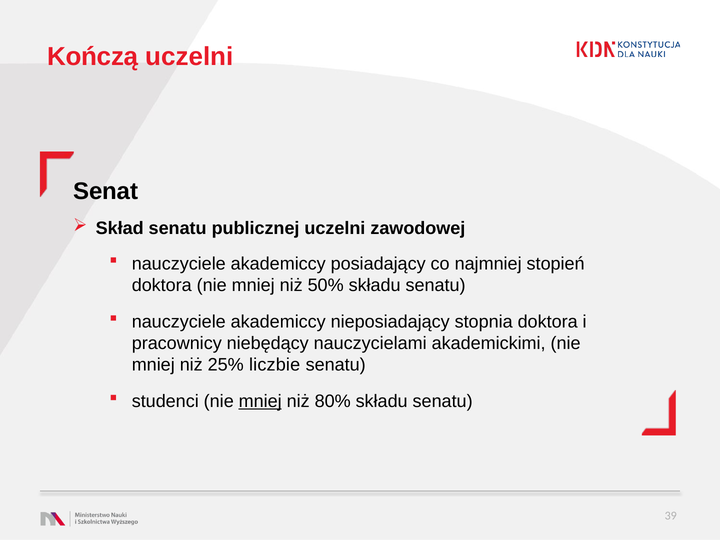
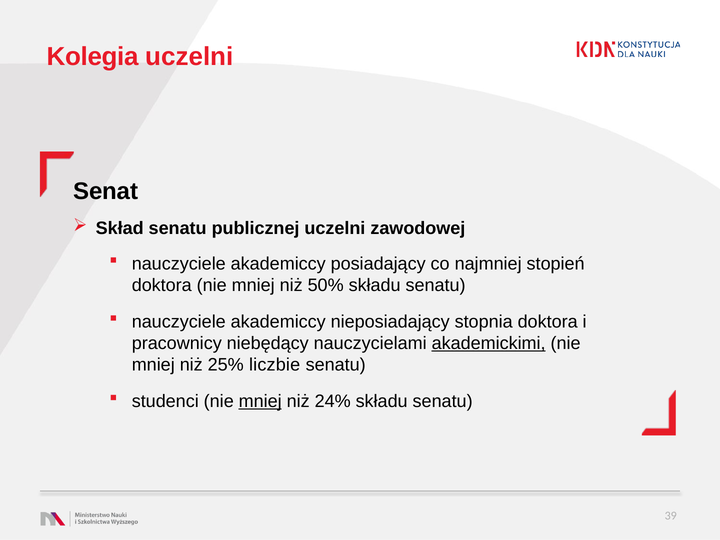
Kończą: Kończą -> Kolegia
akademickimi underline: none -> present
80%: 80% -> 24%
